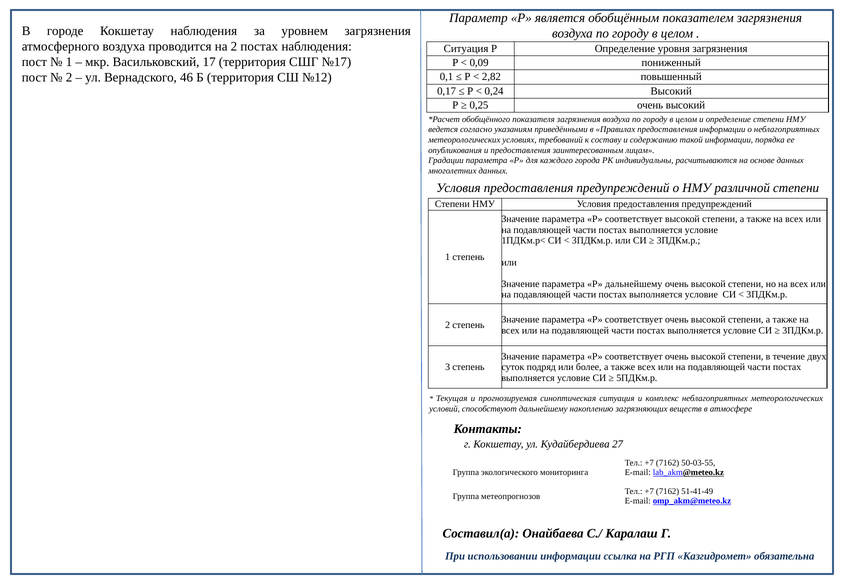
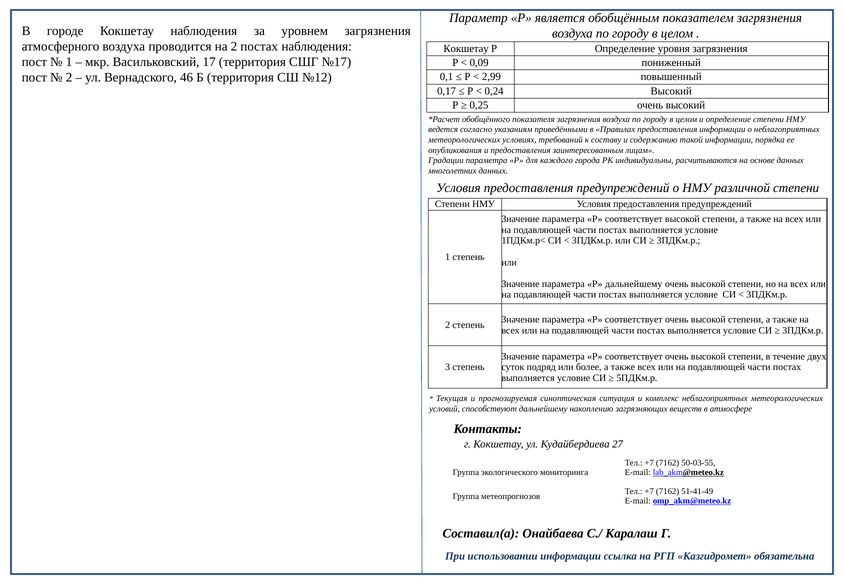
Ситуация at (466, 49): Ситуация -> Кокшетау
2,82: 2,82 -> 2,99
